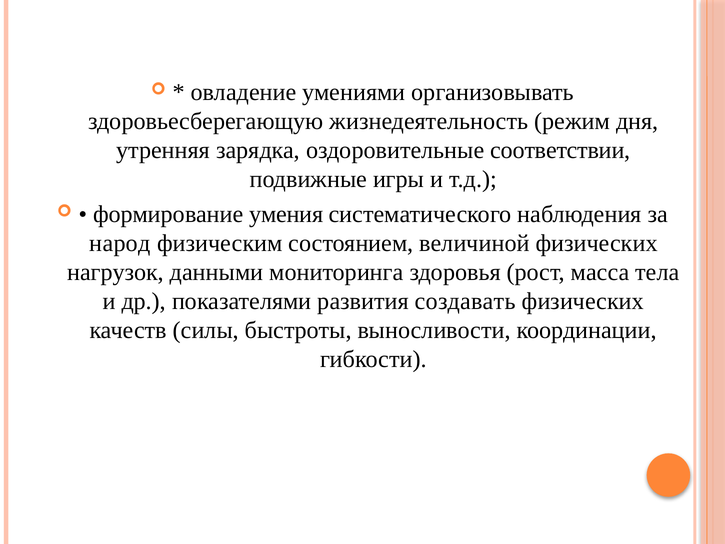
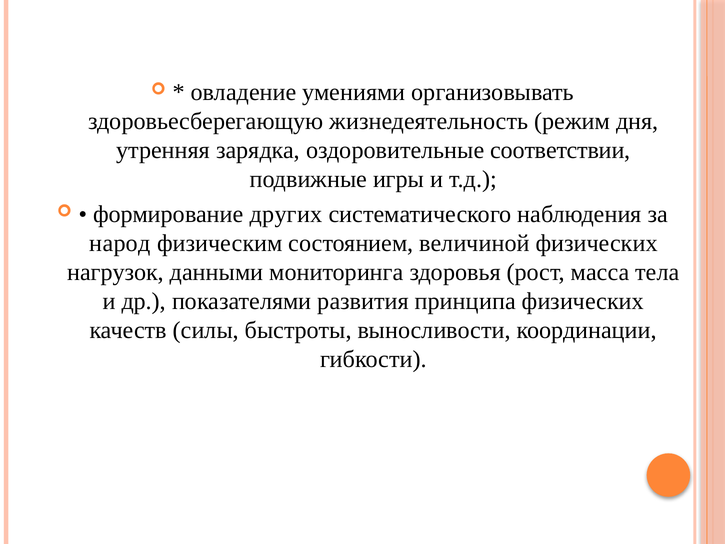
умения: умения -> других
создавать: создавать -> принципа
